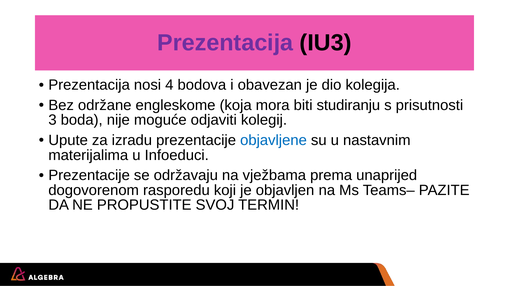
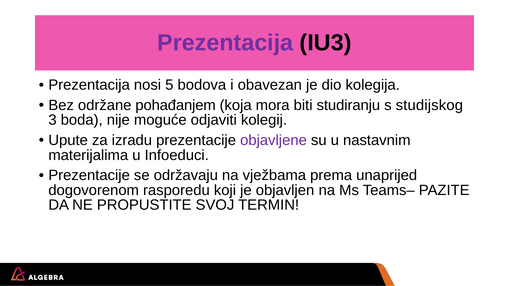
4: 4 -> 5
engleskome: engleskome -> pohađanjem
prisutnosti: prisutnosti -> studijskog
objavljene colour: blue -> purple
